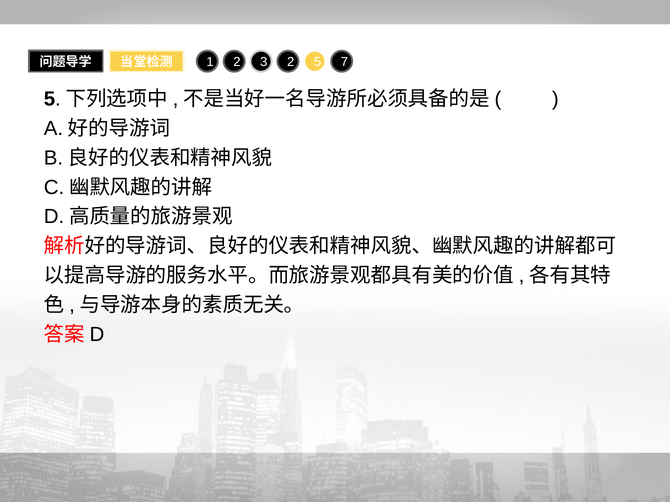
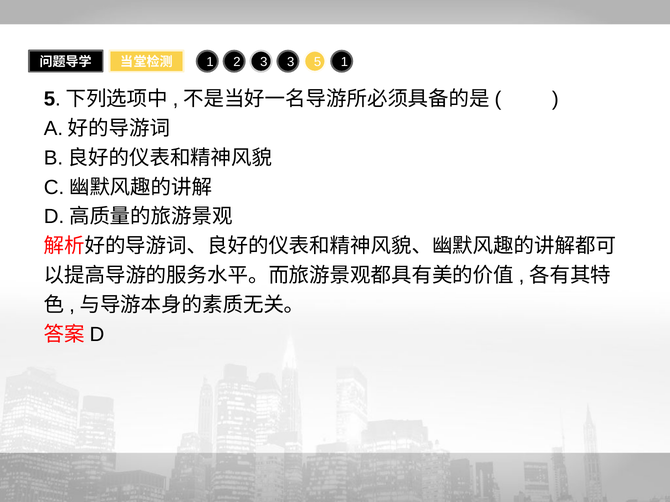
3 2: 2 -> 3
5 7: 7 -> 1
